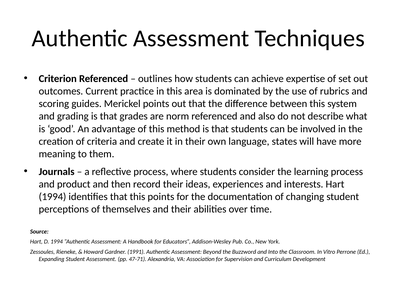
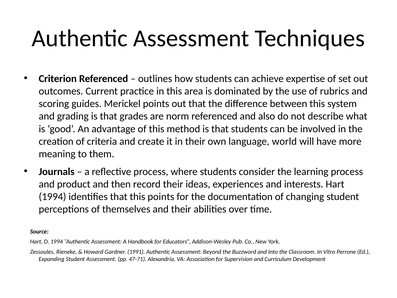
states: states -> world
